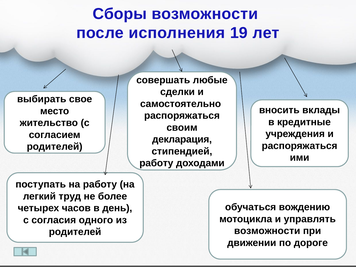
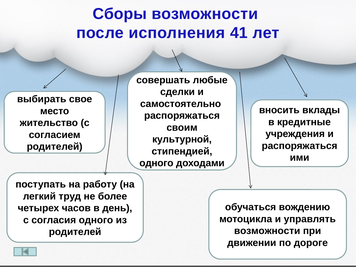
19: 19 -> 41
декларация: декларация -> культурной
работу at (156, 163): работу -> одного
